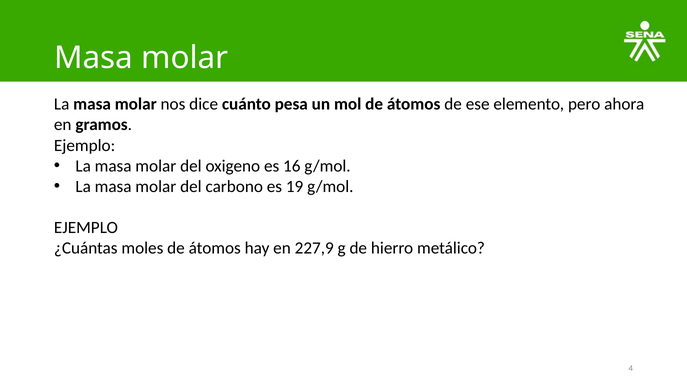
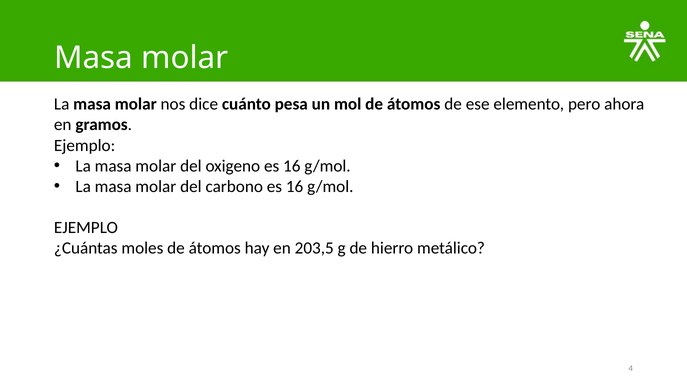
carbono es 19: 19 -> 16
227,9: 227,9 -> 203,5
